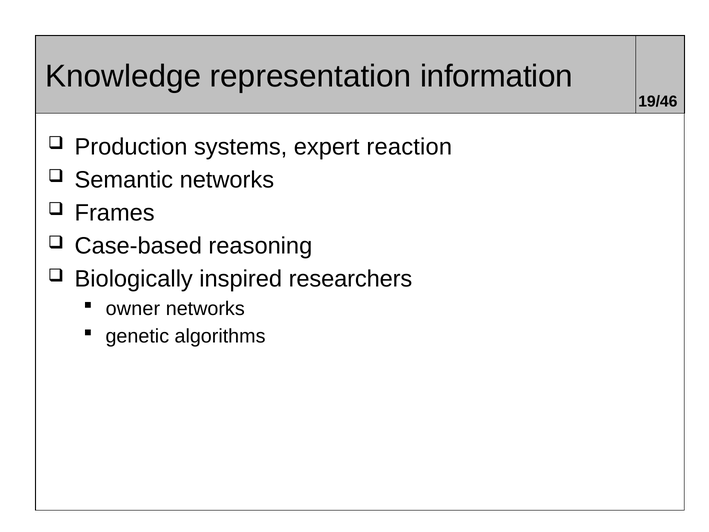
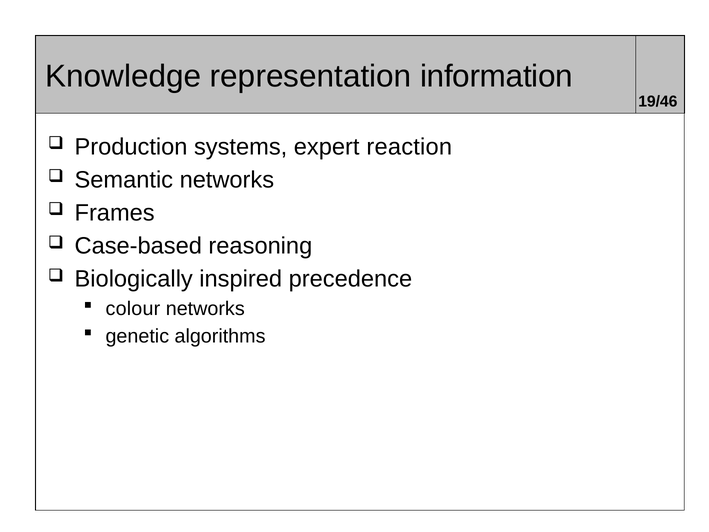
researchers: researchers -> precedence
owner: owner -> colour
